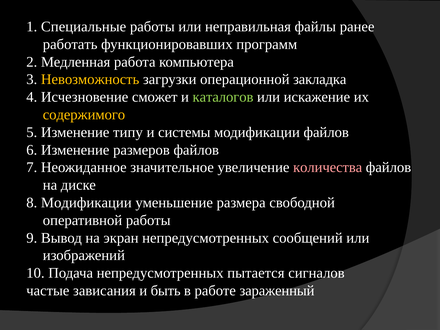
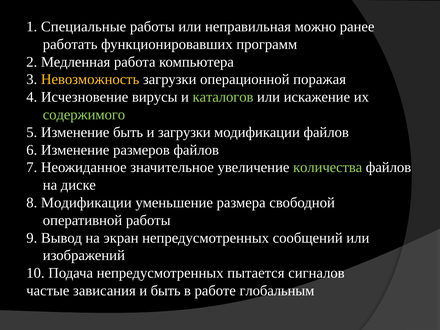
файлы: файлы -> можно
закладка: закладка -> поражая
сможет: сможет -> вирусы
содержимого colour: yellow -> light green
Изменение типу: типу -> быть
и системы: системы -> загрузки
количества colour: pink -> light green
зараженный: зараженный -> глобальным
